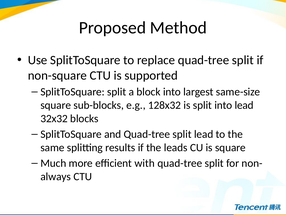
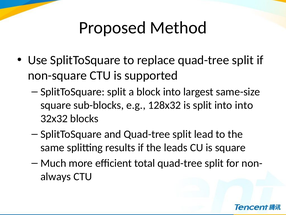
into lead: lead -> into
with: with -> total
